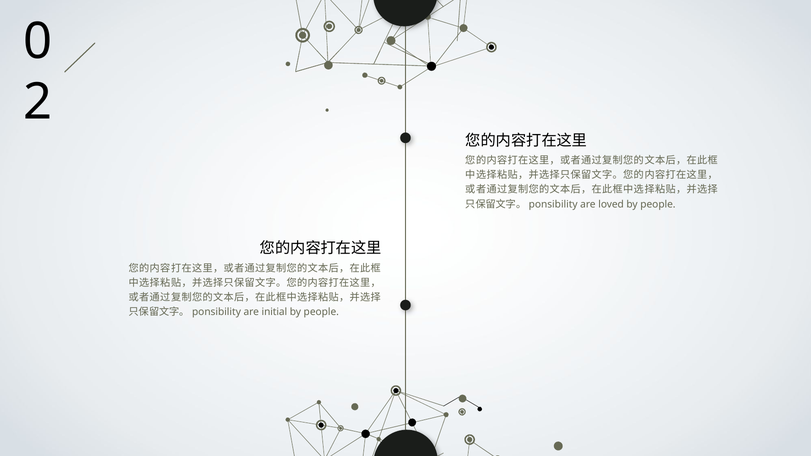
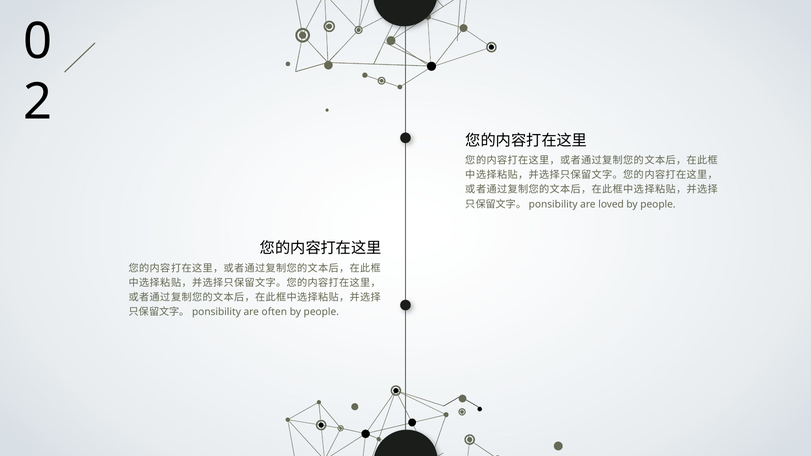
initial: initial -> often
